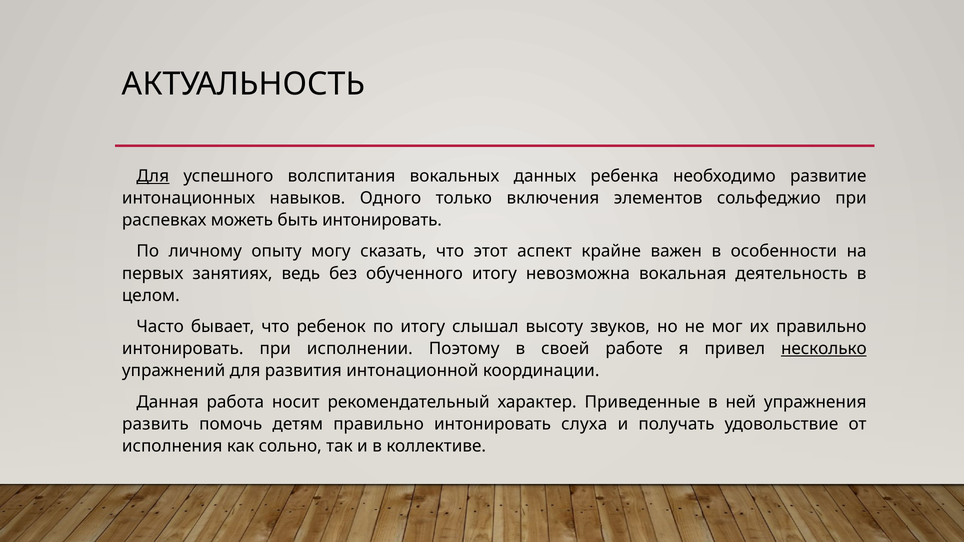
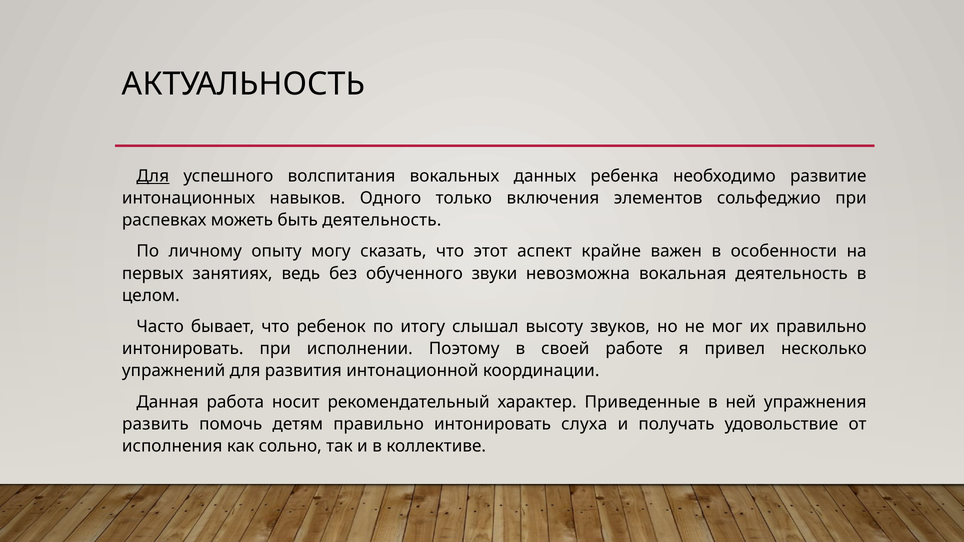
быть интонировать: интонировать -> деятельность
обученного итогу: итогу -> звуки
несколько underline: present -> none
